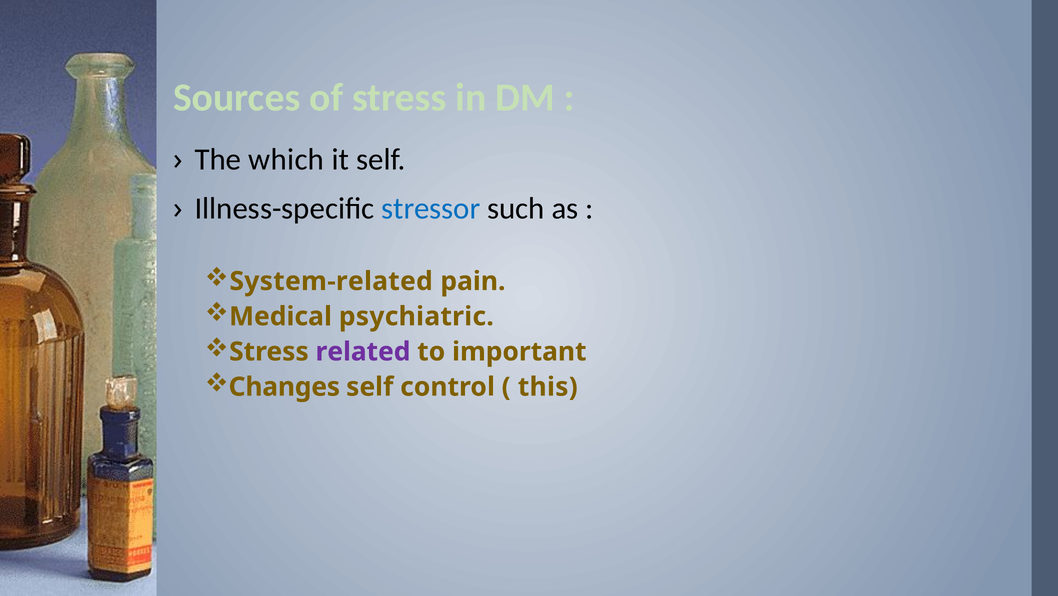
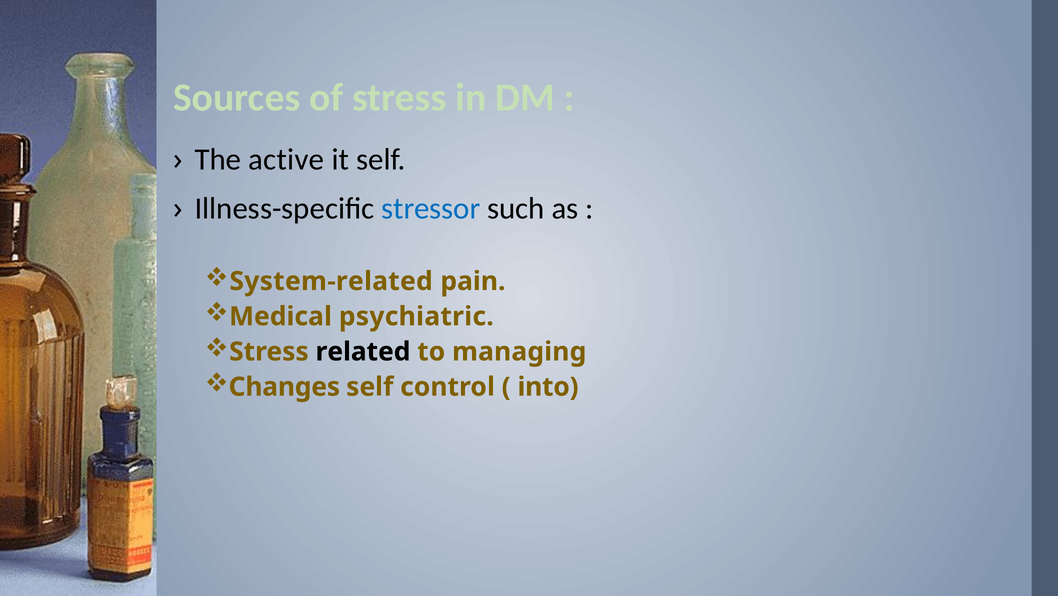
which: which -> active
related colour: purple -> black
important: important -> managing
this: this -> into
